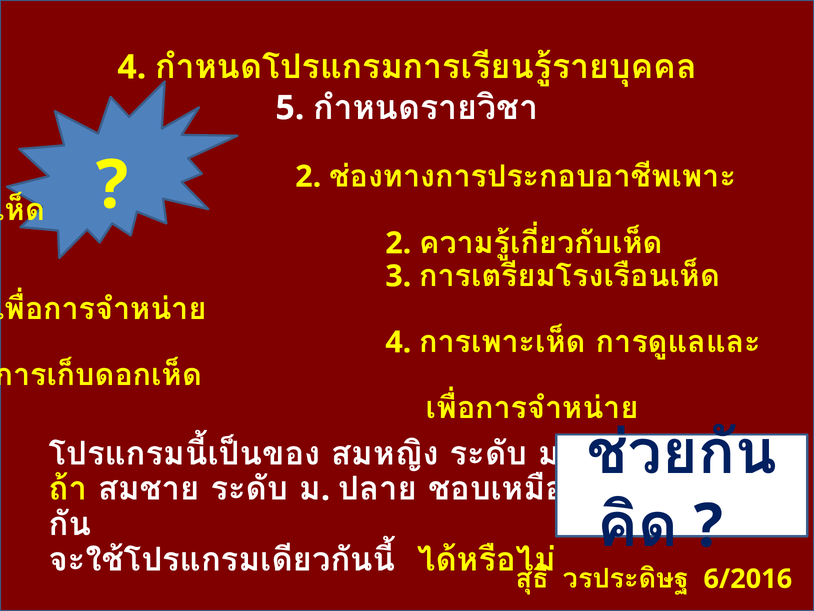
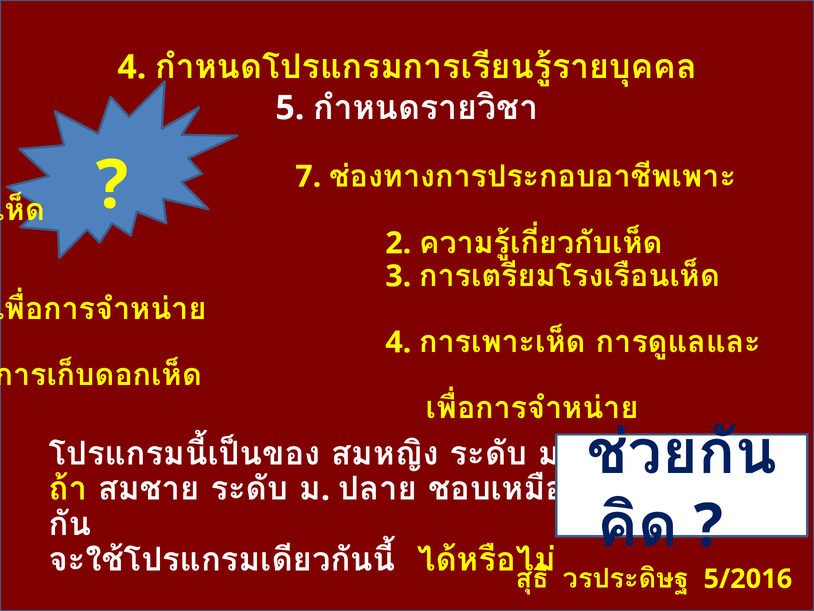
2 at (308, 176): 2 -> 7
6/2016: 6/2016 -> 5/2016
